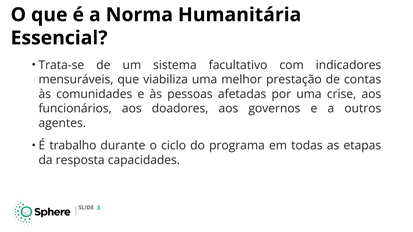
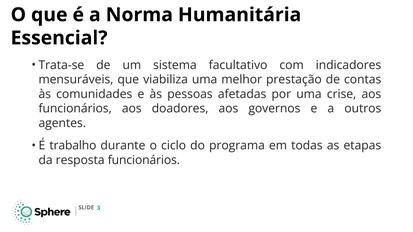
resposta capacidades: capacidades -> funcionários
